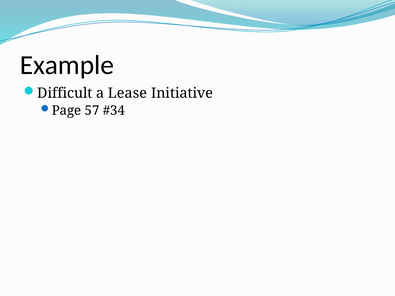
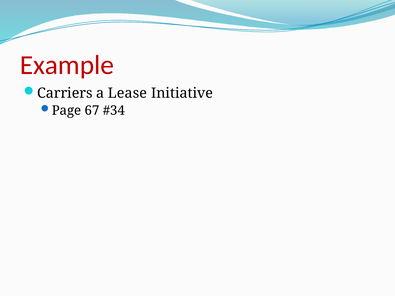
Example colour: black -> red
Difficult: Difficult -> Carriers
57: 57 -> 67
